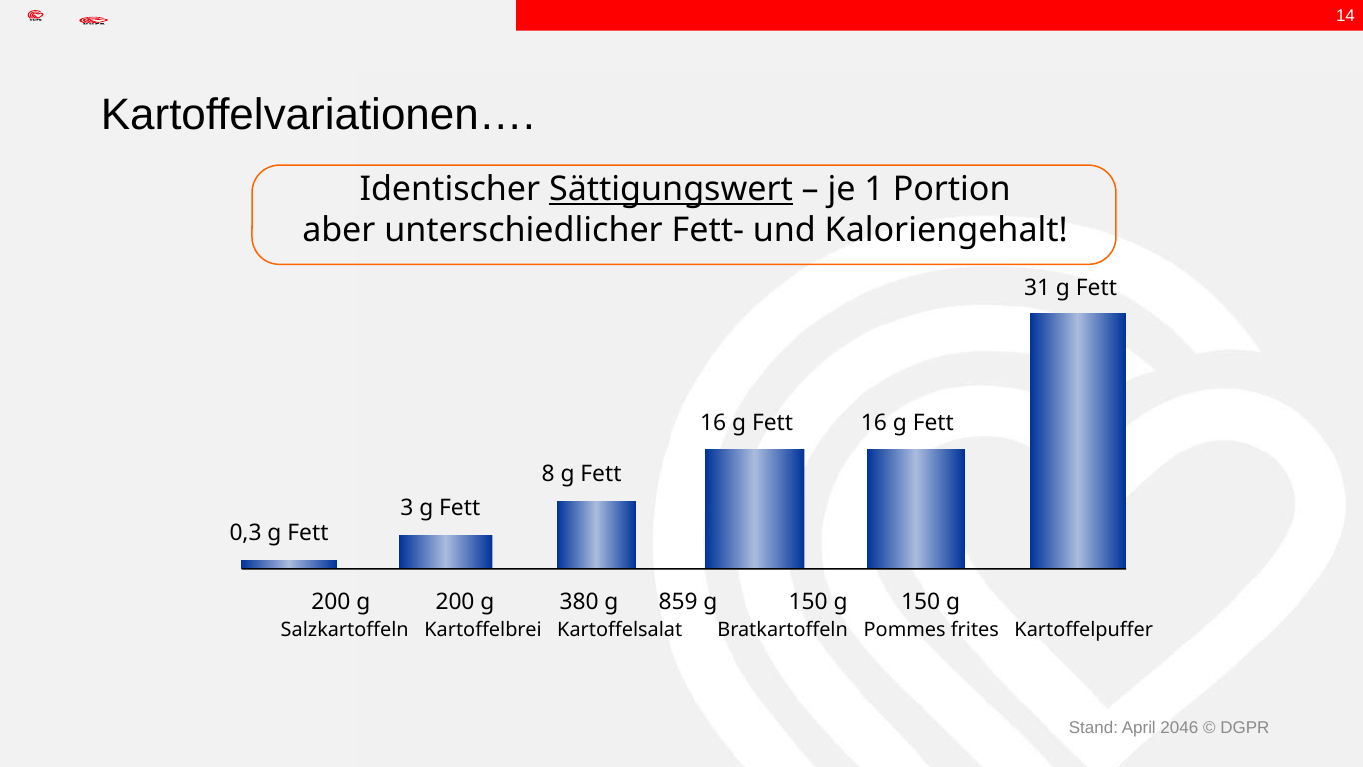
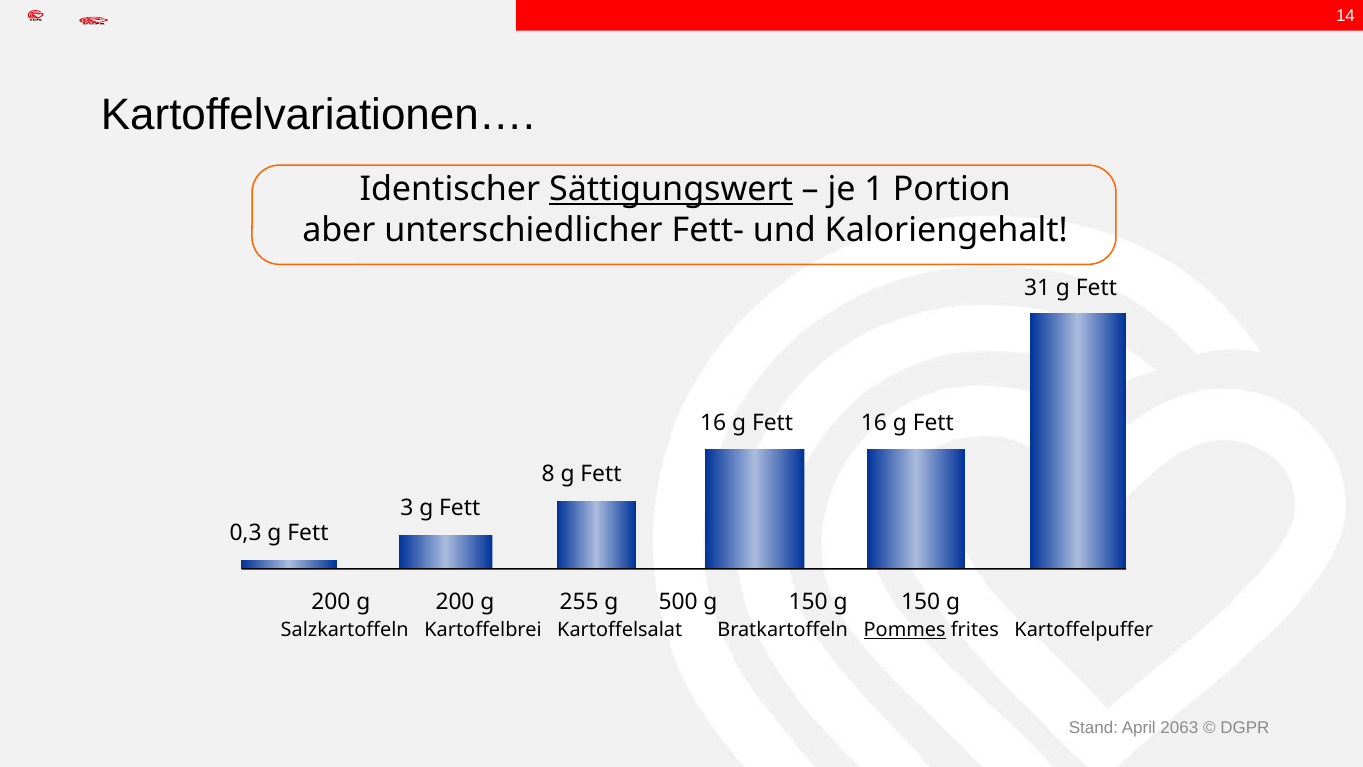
380: 380 -> 255
859: 859 -> 500
Pommes underline: none -> present
2046: 2046 -> 2063
